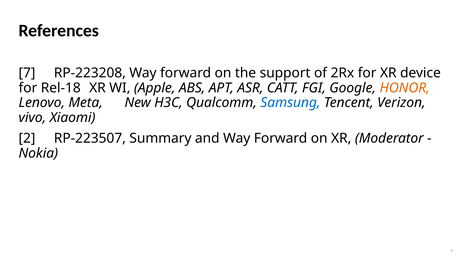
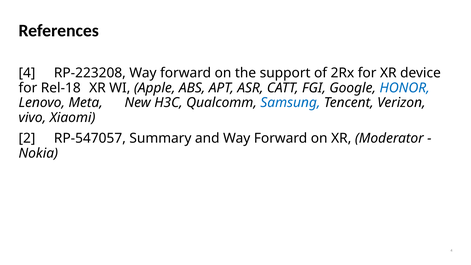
7 at (27, 73): 7 -> 4
HONOR colour: orange -> blue
RP-223507: RP-223507 -> RP-547057
